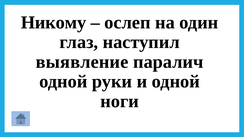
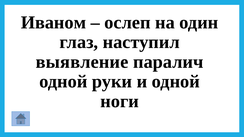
Никому: Никому -> Иваном
